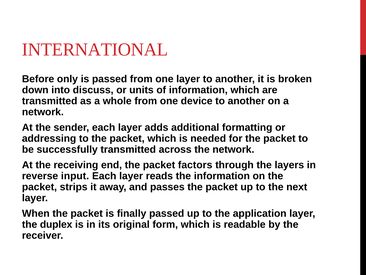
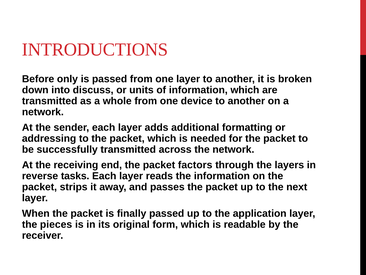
INTERNATIONAL: INTERNATIONAL -> INTRODUCTIONS
input: input -> tasks
duplex: duplex -> pieces
